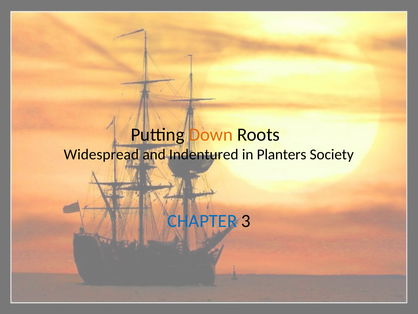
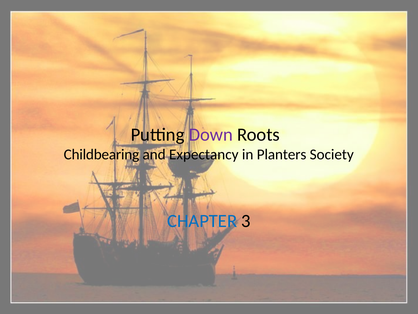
Down colour: orange -> purple
Widespread: Widespread -> Childbearing
Indentured: Indentured -> Expectancy
